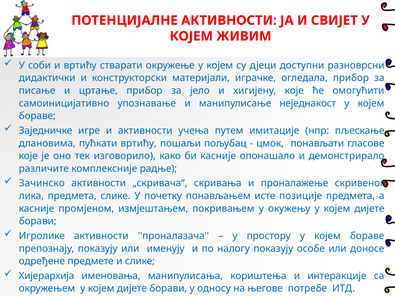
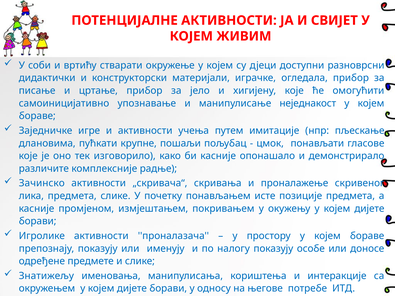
пућкати вртићу: вртићу -> крупне
Хијерархија: Хијерархија -> Знатижељу
